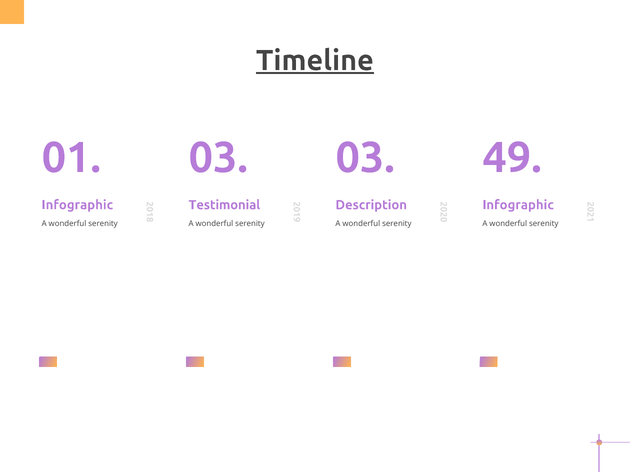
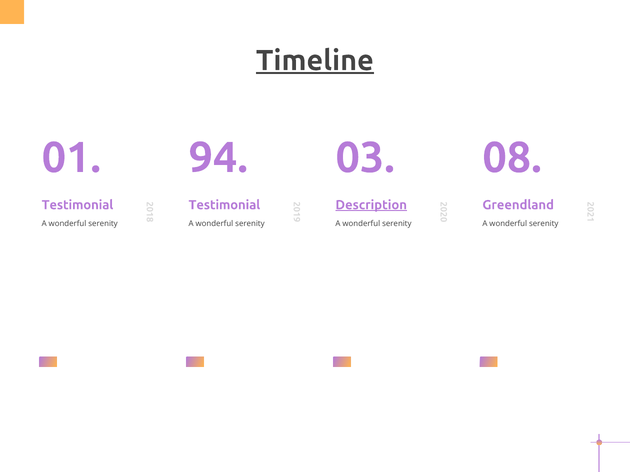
01 03: 03 -> 94
49: 49 -> 08
Infographic at (77, 205): Infographic -> Testimonial
Description underline: none -> present
Infographic at (518, 205): Infographic -> Greendland
